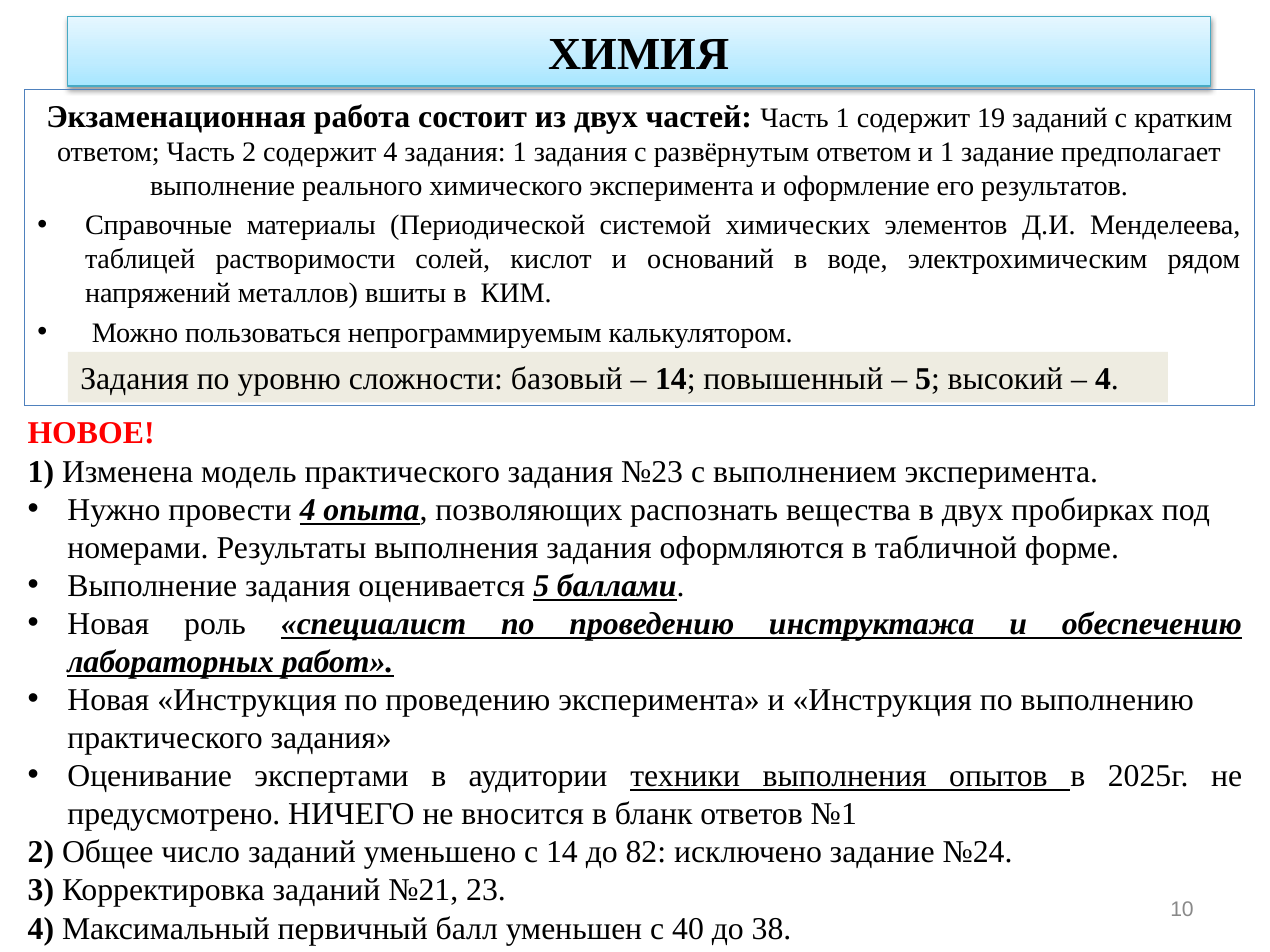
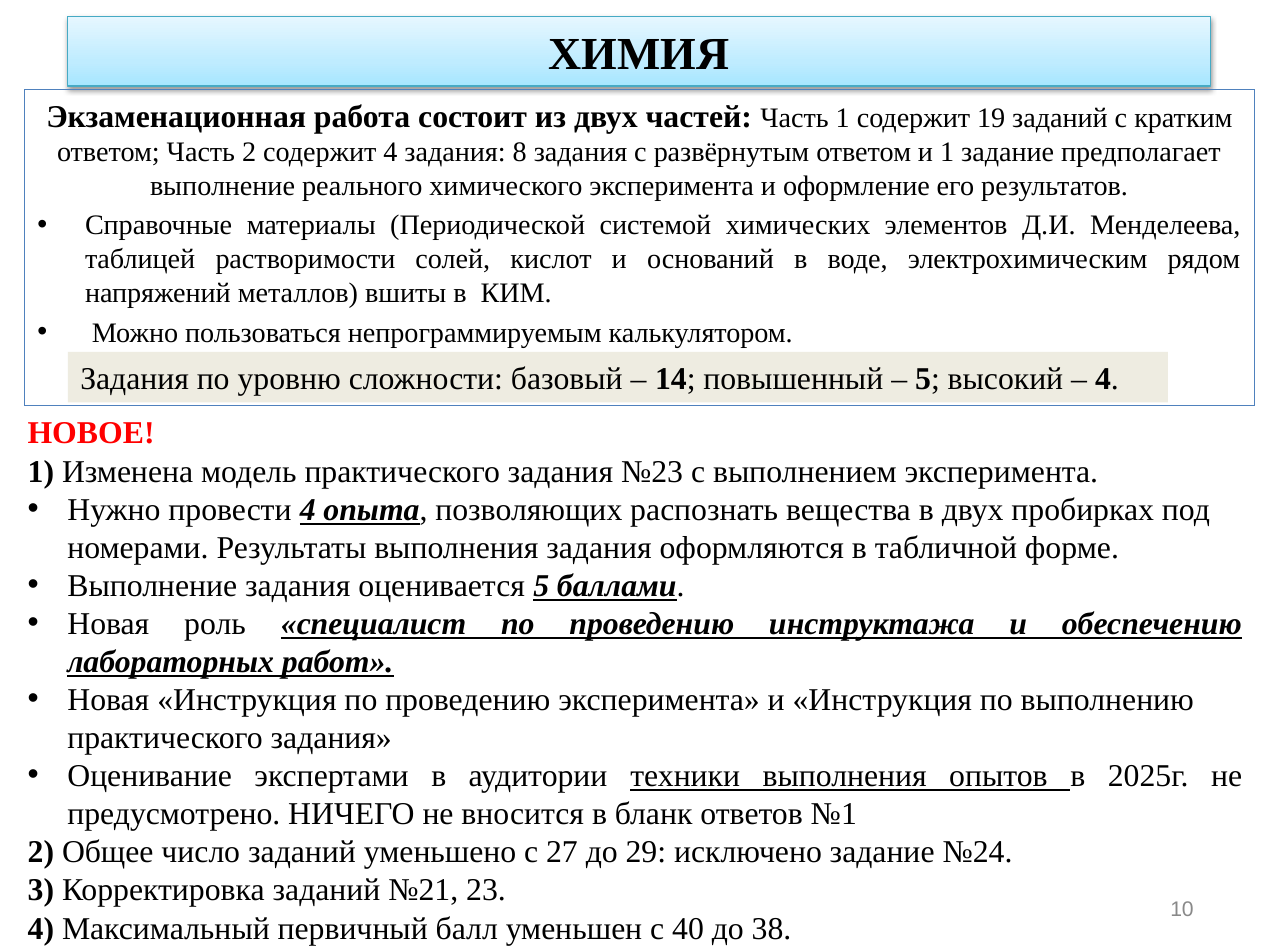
задания 1: 1 -> 8
с 14: 14 -> 27
82: 82 -> 29
